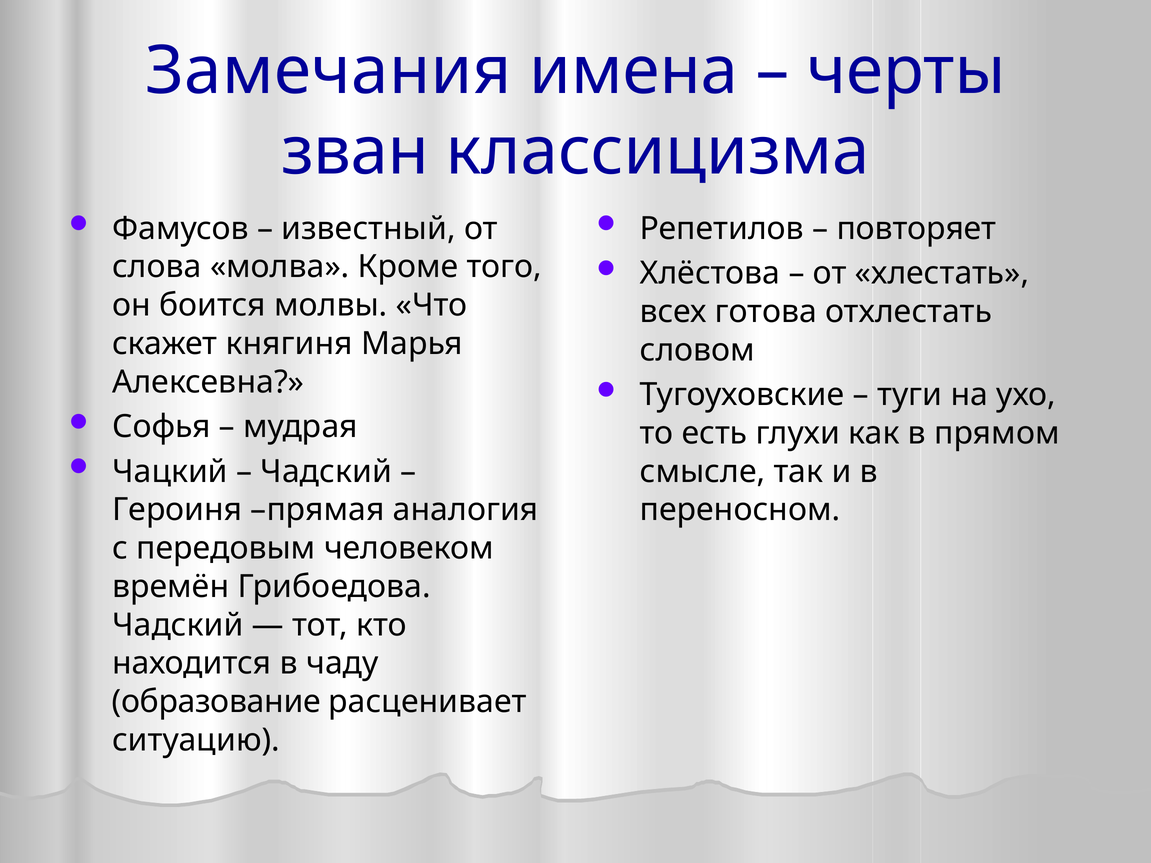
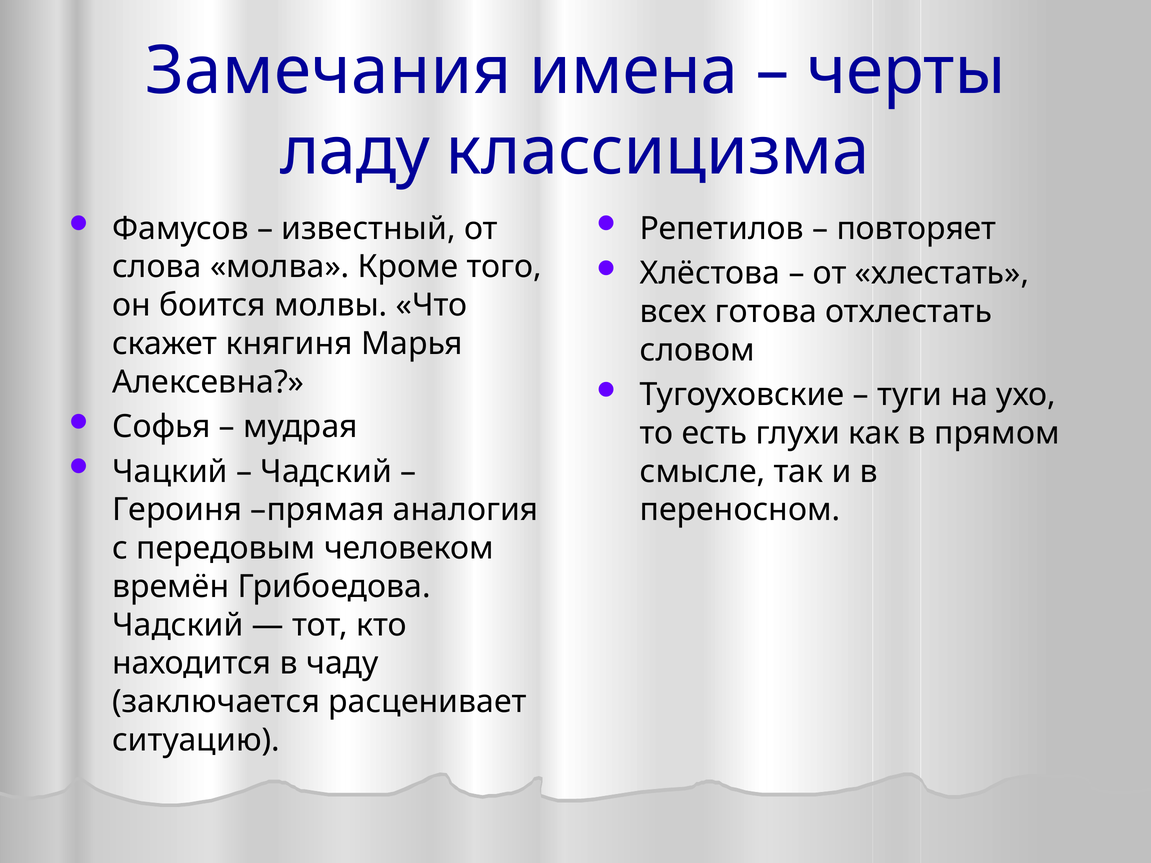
зван: зван -> ладу
образование: образование -> заключается
